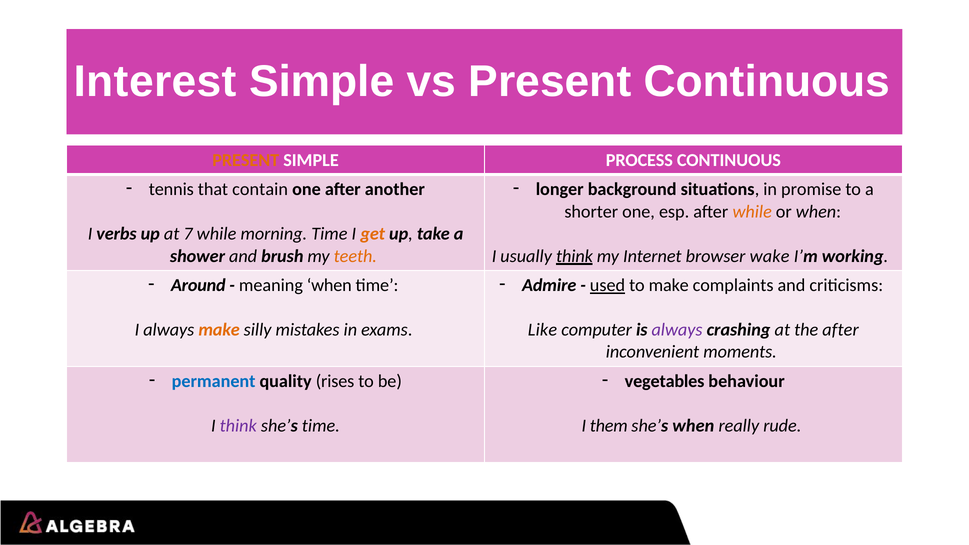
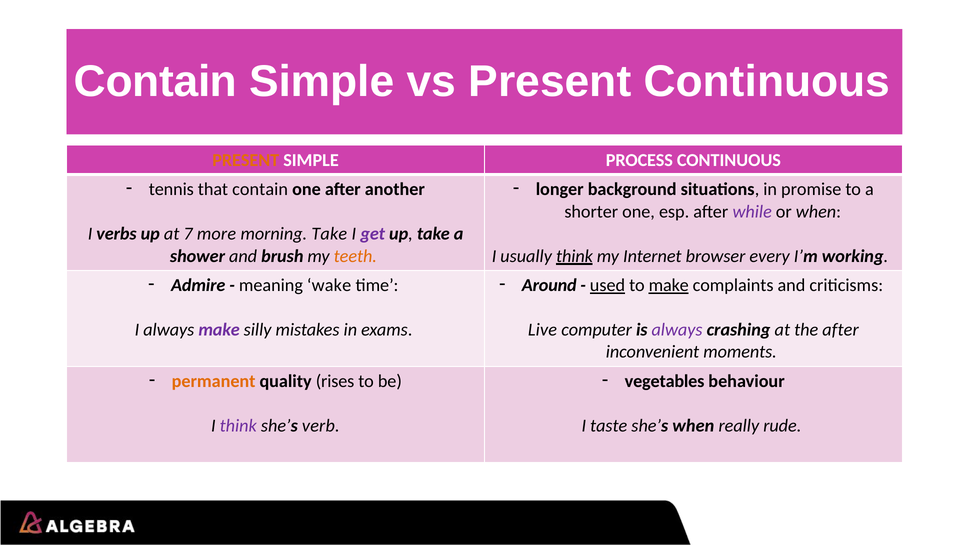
Interest at (155, 81): Interest -> Contain
while at (752, 212) colour: orange -> purple
7 while: while -> more
morning Time: Time -> Take
get colour: orange -> purple
wake: wake -> every
Around: Around -> Admire
meaning when: when -> wake
Admire: Admire -> Around
make at (669, 286) underline: none -> present
make at (219, 330) colour: orange -> purple
Like: Like -> Live
permanent colour: blue -> orange
she’s time: time -> verb
them: them -> taste
